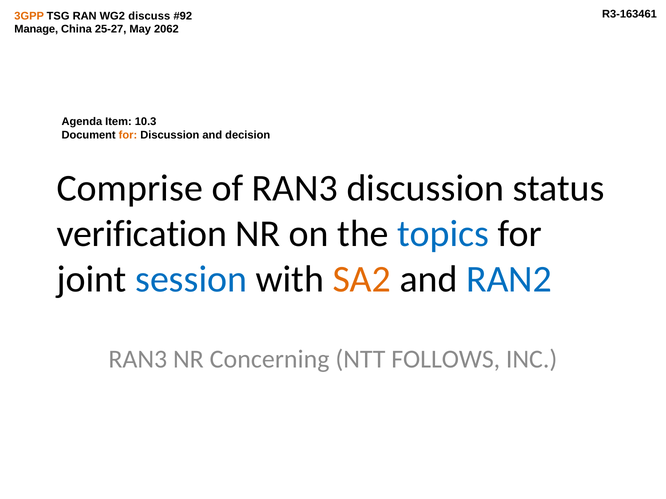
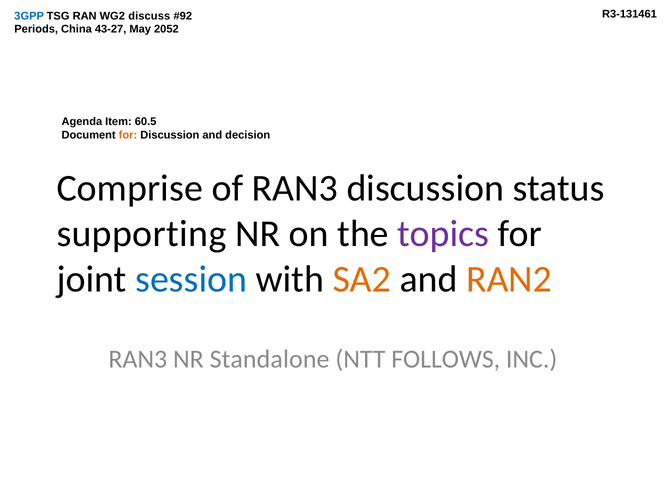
R3-163461: R3-163461 -> R3-131461
3GPP colour: orange -> blue
Manage: Manage -> Periods
25-27: 25-27 -> 43-27
2062: 2062 -> 2052
10.3: 10.3 -> 60.5
verification: verification -> supporting
topics colour: blue -> purple
RAN2 colour: blue -> orange
Concerning: Concerning -> Standalone
